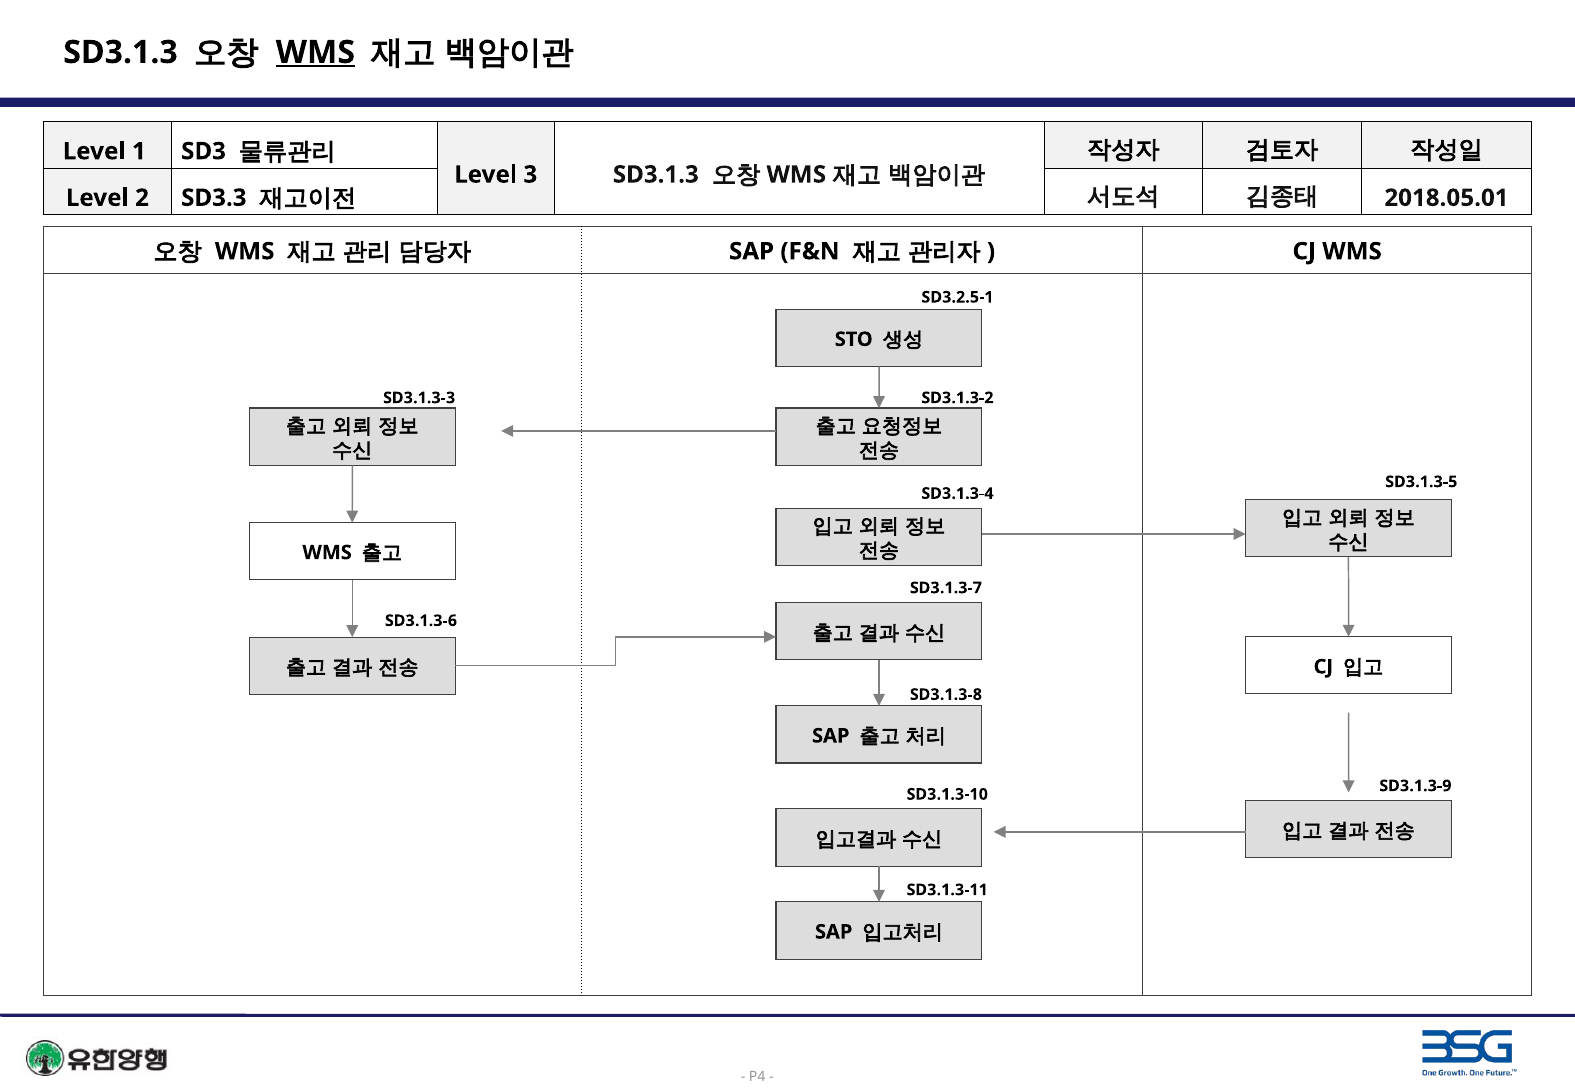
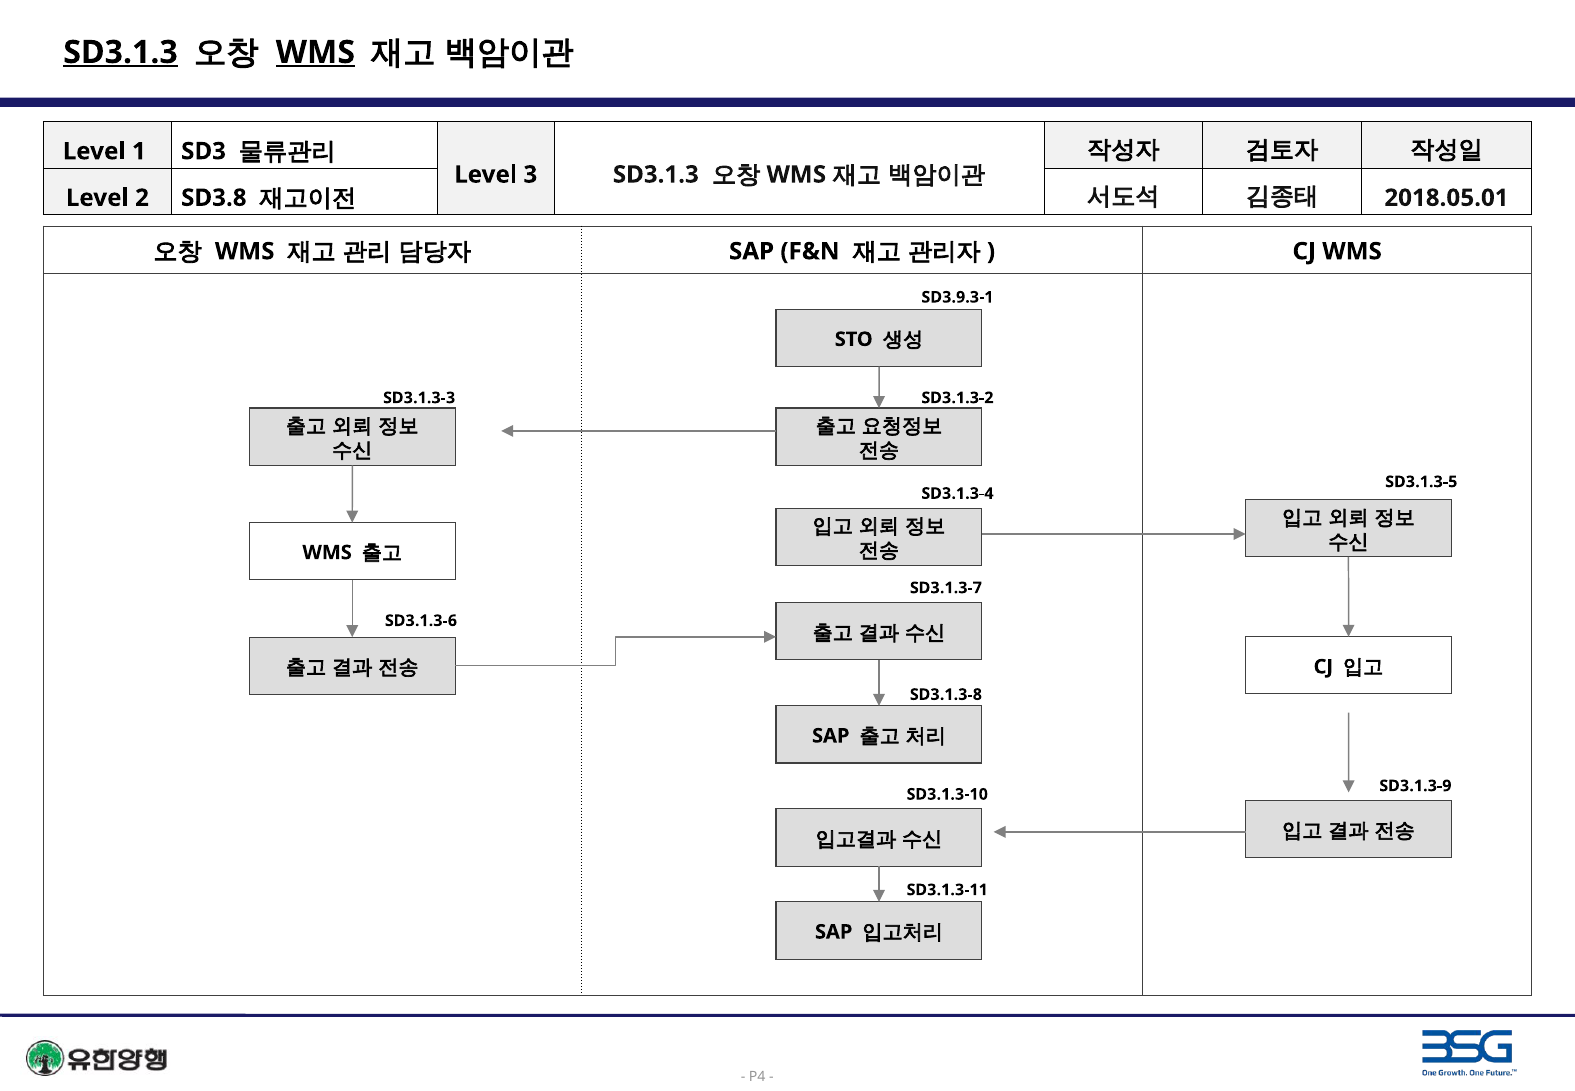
SD3.1.3 at (121, 52) underline: none -> present
SD3.3: SD3.3 -> SD3.8
SD3.2.5-1: SD3.2.5-1 -> SD3.9.3-1
